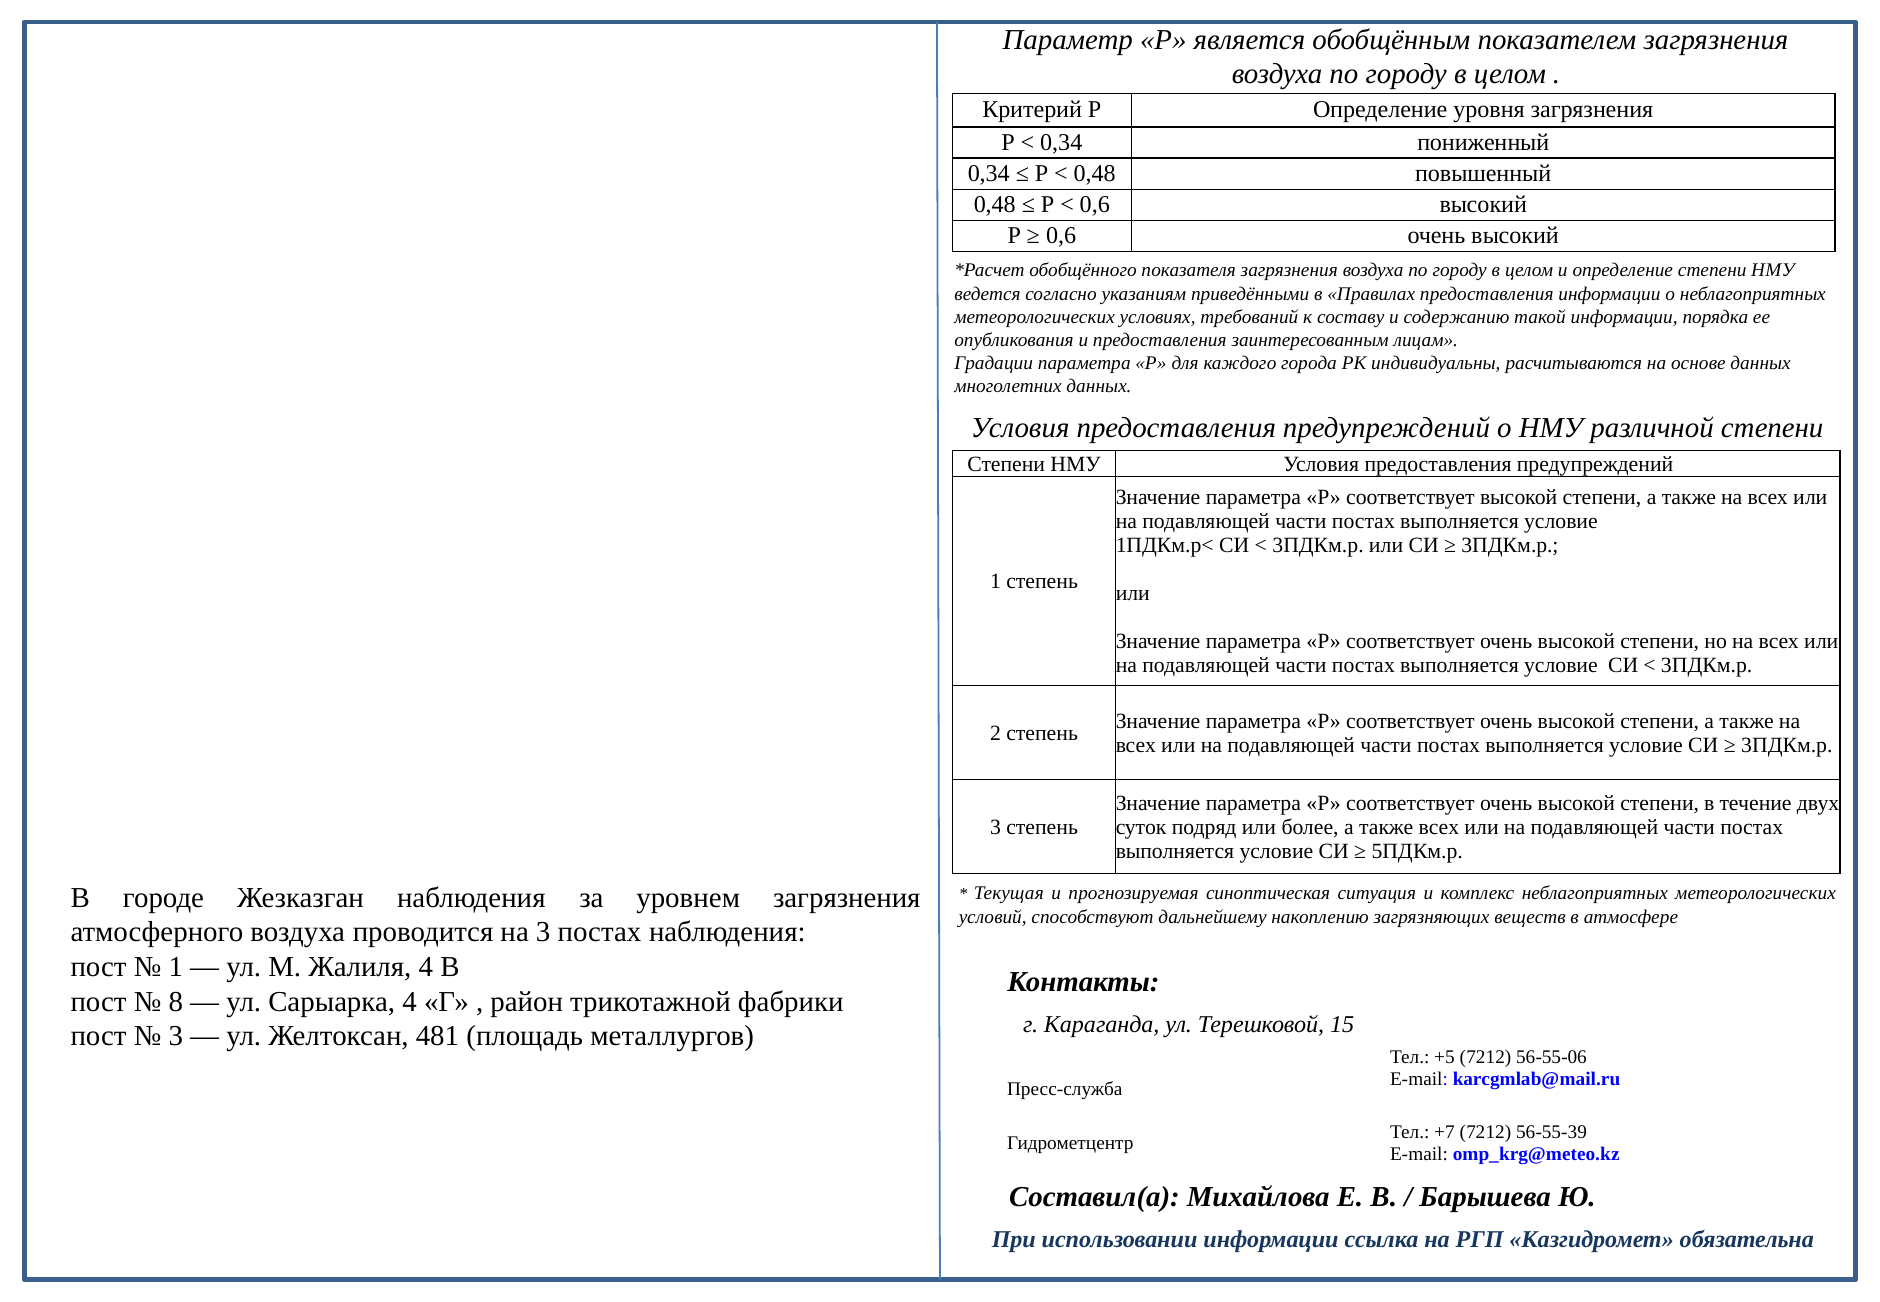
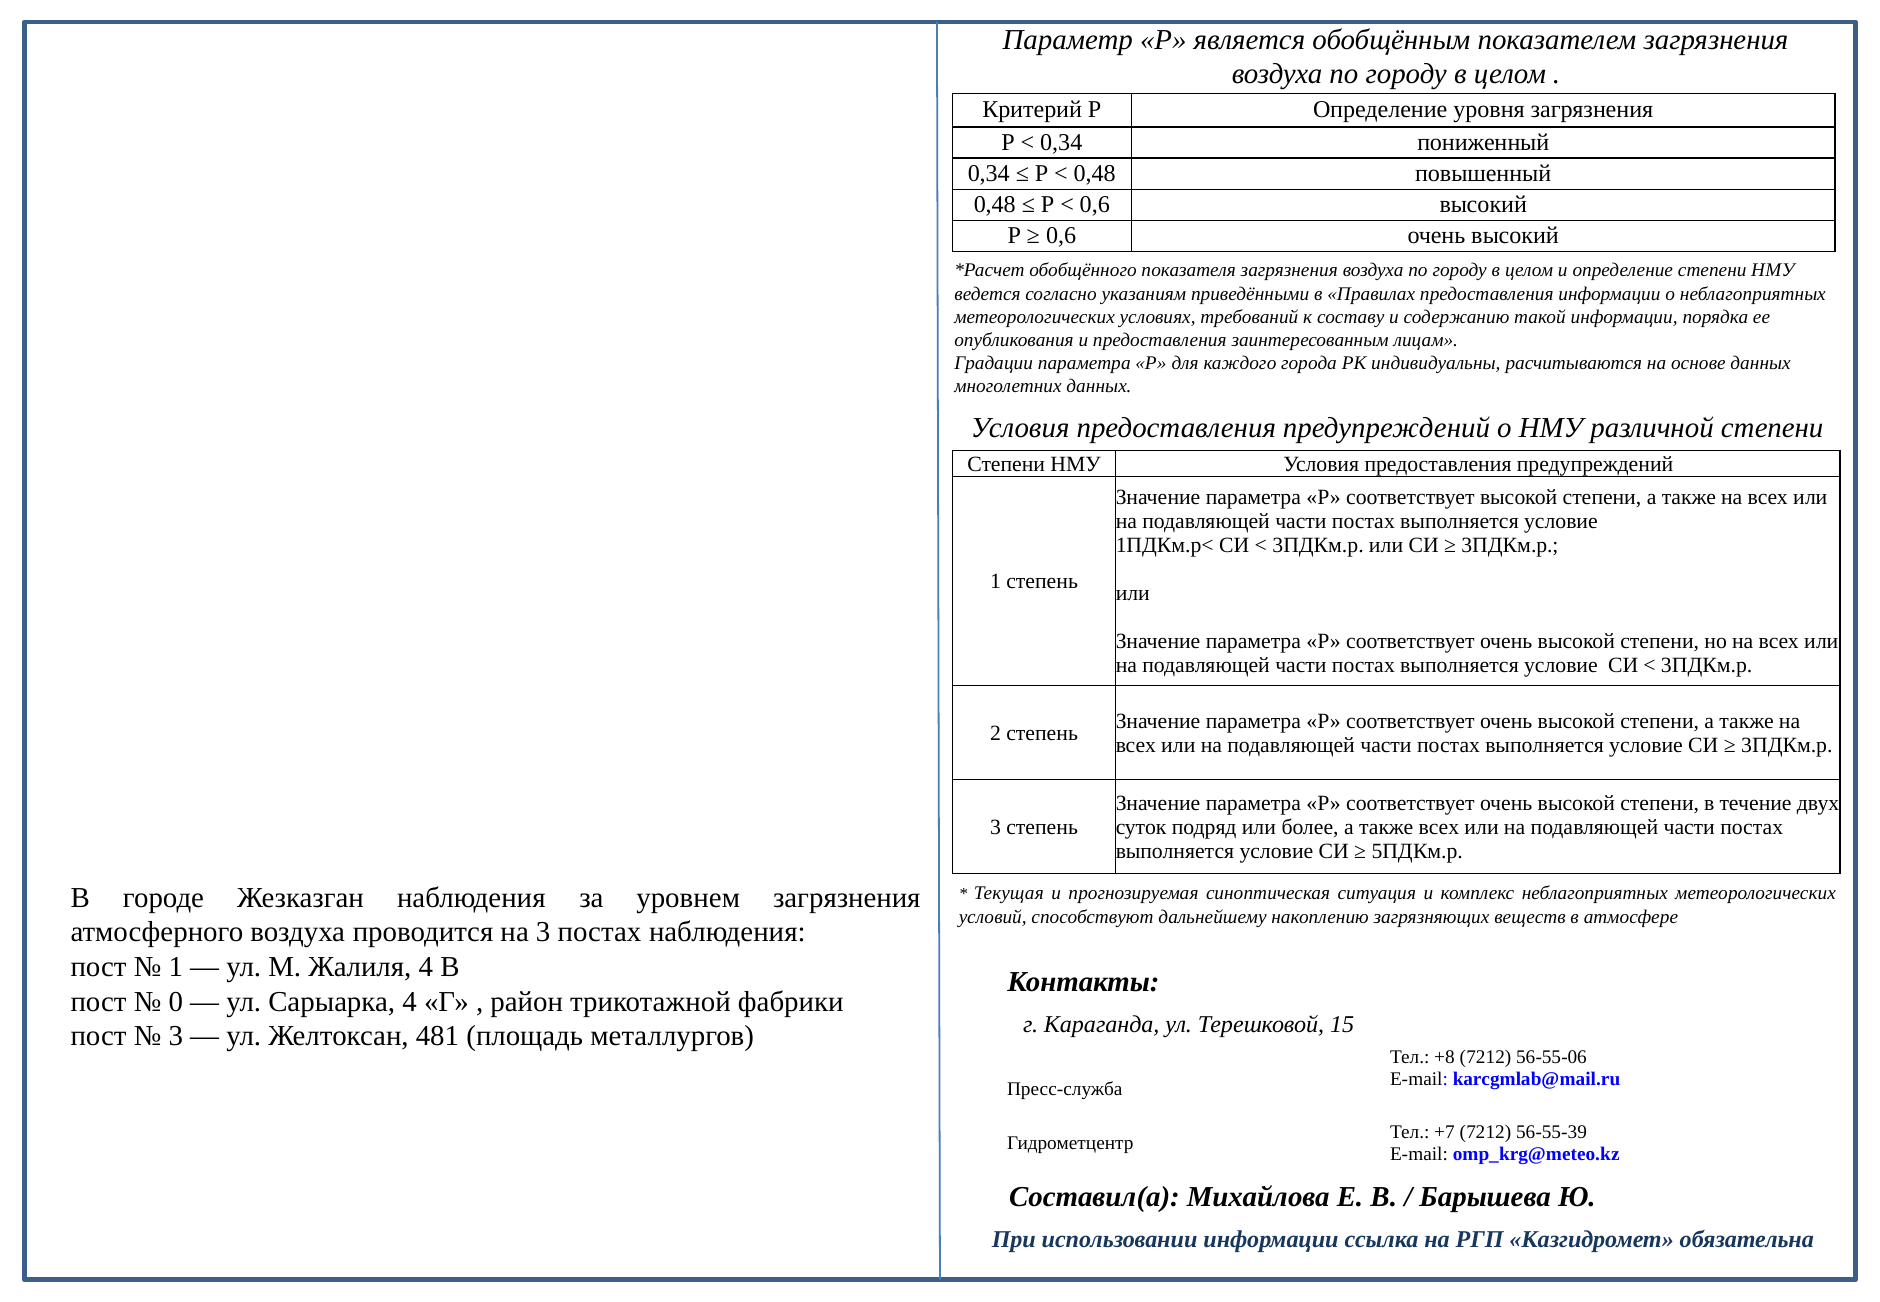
8: 8 -> 0
+5: +5 -> +8
